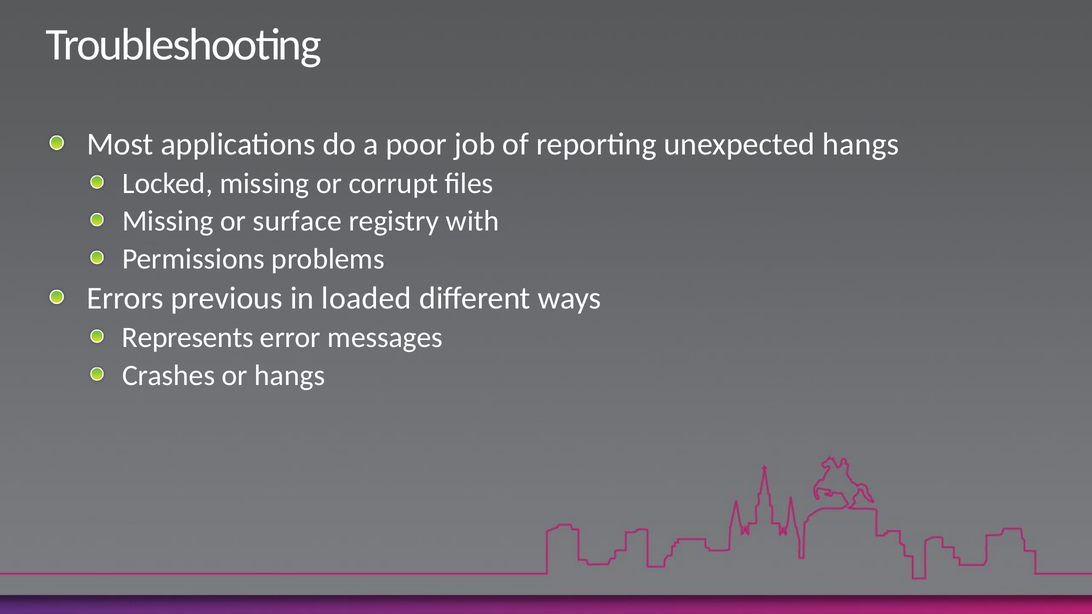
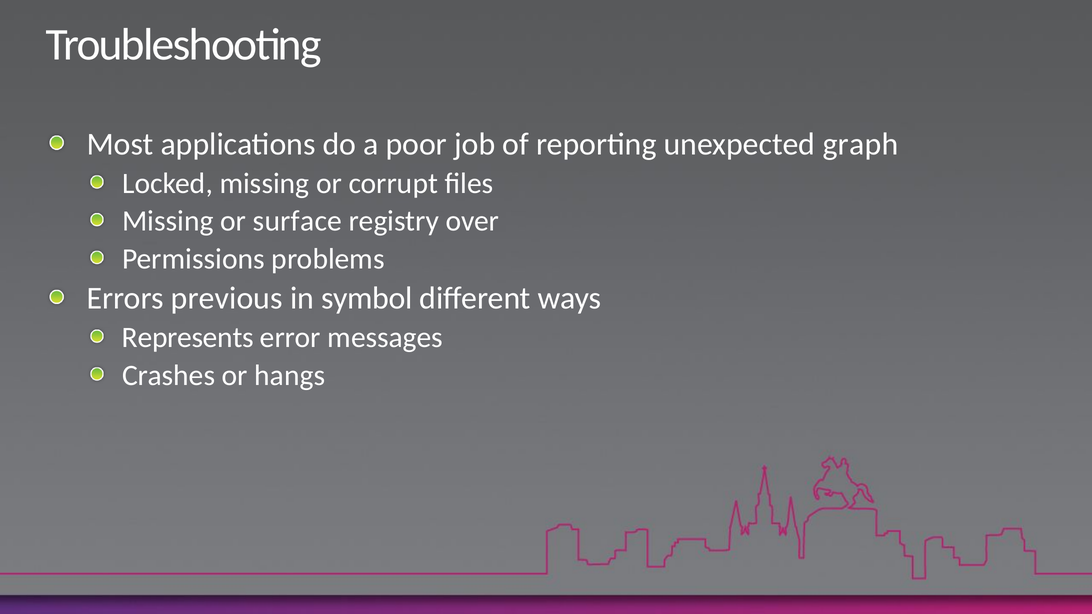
unexpected hangs: hangs -> graph
with: with -> over
loaded: loaded -> symbol
